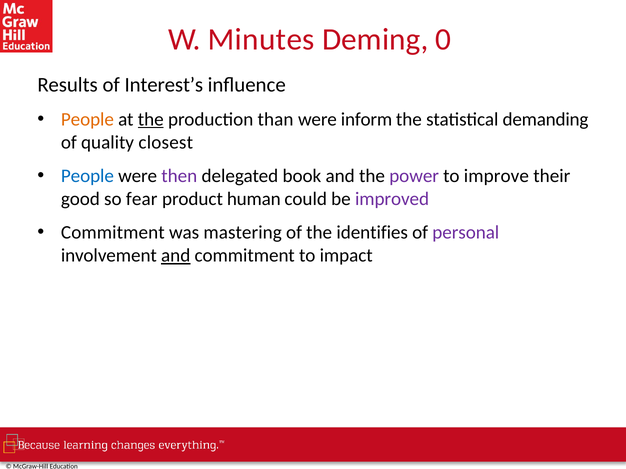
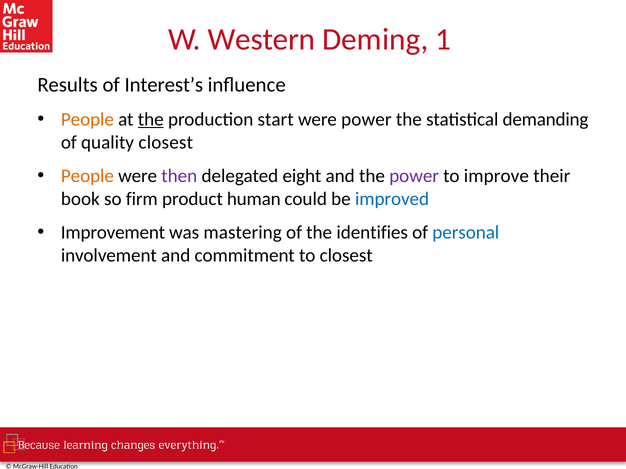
Minutes: Minutes -> Western
0: 0 -> 1
than: than -> start
were inform: inform -> power
People at (87, 176) colour: blue -> orange
book: book -> eight
good: good -> book
fear: fear -> firm
improved colour: purple -> blue
Commitment at (113, 233): Commitment -> Improvement
personal colour: purple -> blue
and at (176, 256) underline: present -> none
to impact: impact -> closest
